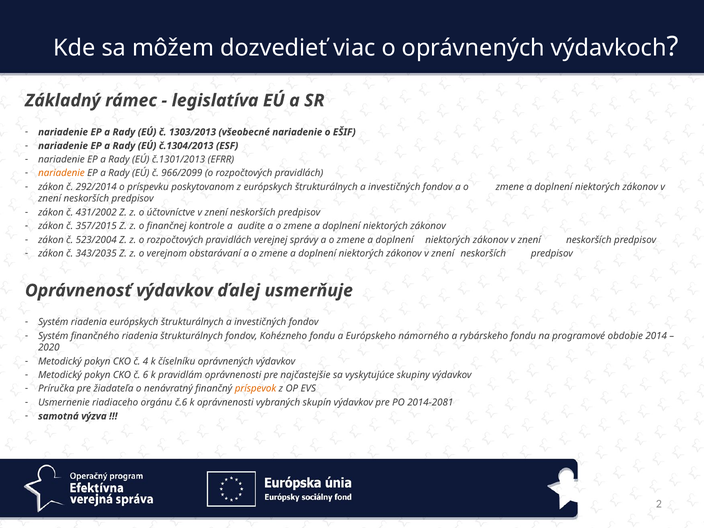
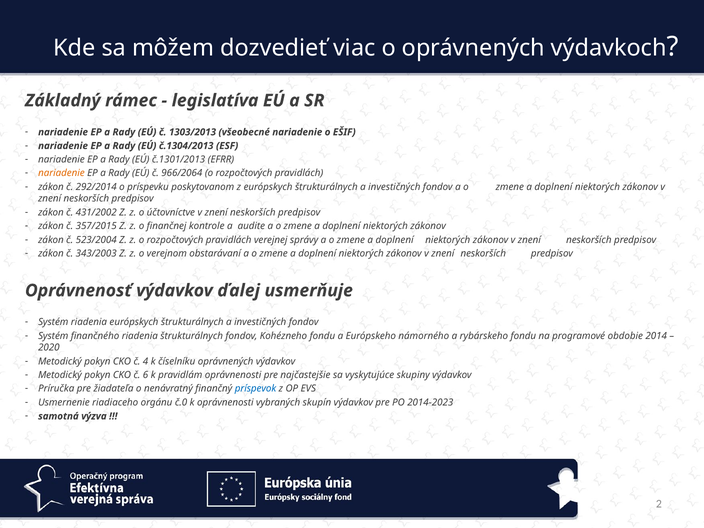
966/2099: 966/2099 -> 966/2064
343/2035: 343/2035 -> 343/2003
príspevok colour: orange -> blue
č.6: č.6 -> č.0
2014-2081: 2014-2081 -> 2014-2023
